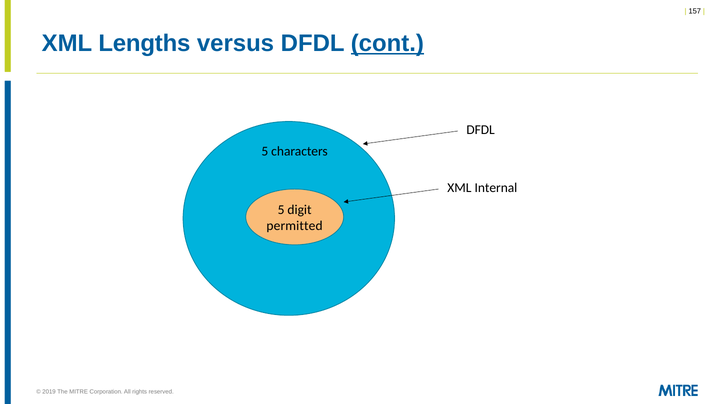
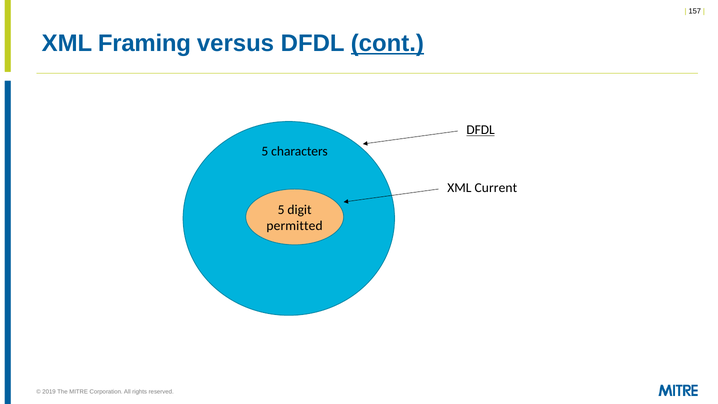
Lengths: Lengths -> Framing
DFDL at (481, 130) underline: none -> present
Internal: Internal -> Current
